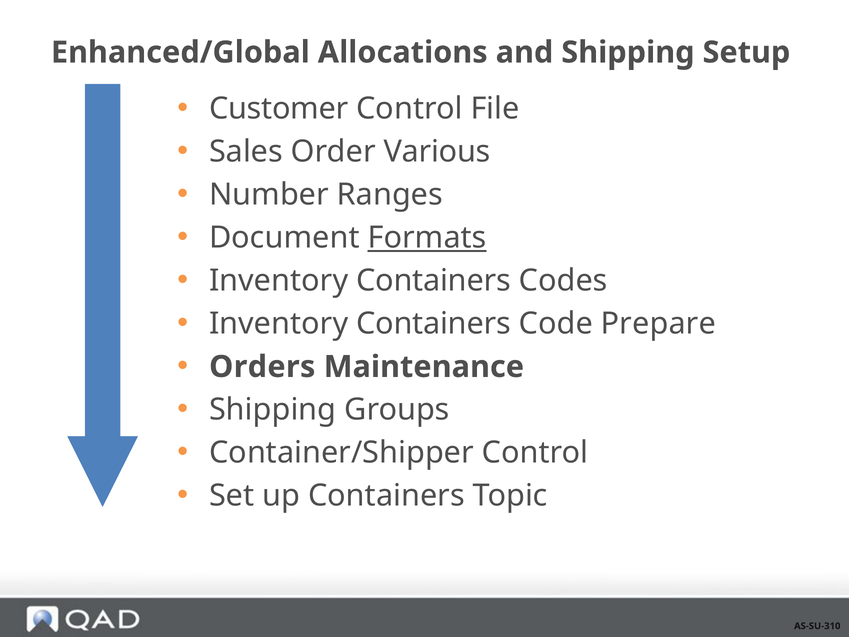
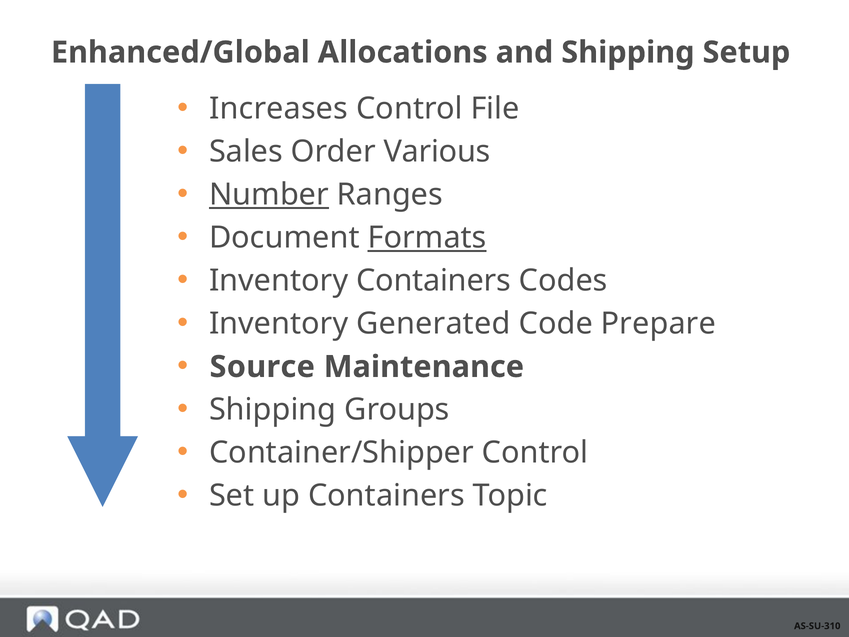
Customer: Customer -> Increases
Number underline: none -> present
Containers at (434, 324): Containers -> Generated
Orders: Orders -> Source
